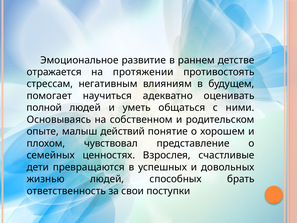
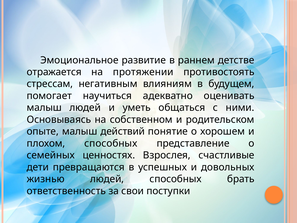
полной at (44, 108): полной -> малыш
плохом чувствовал: чувствовал -> способных
